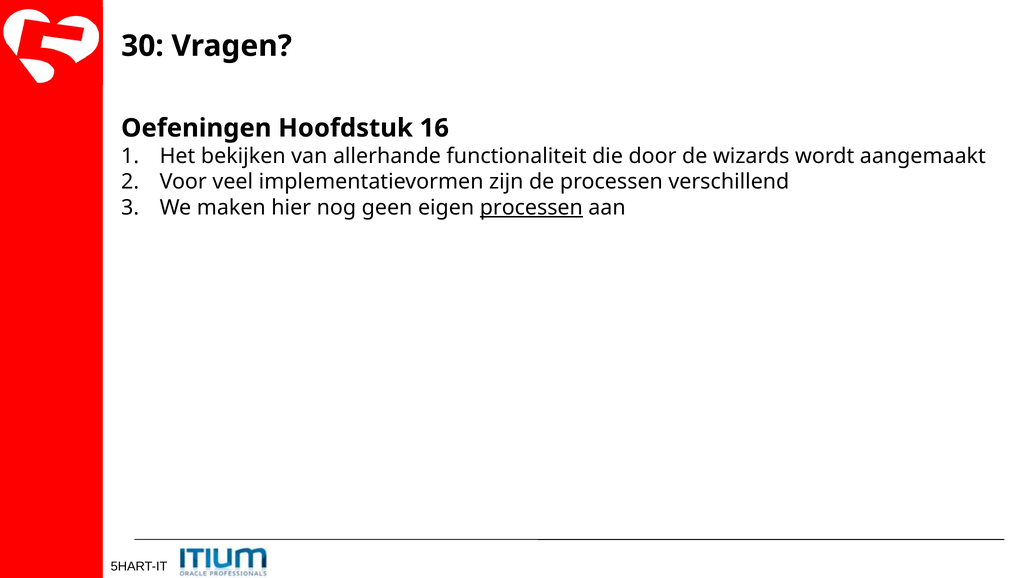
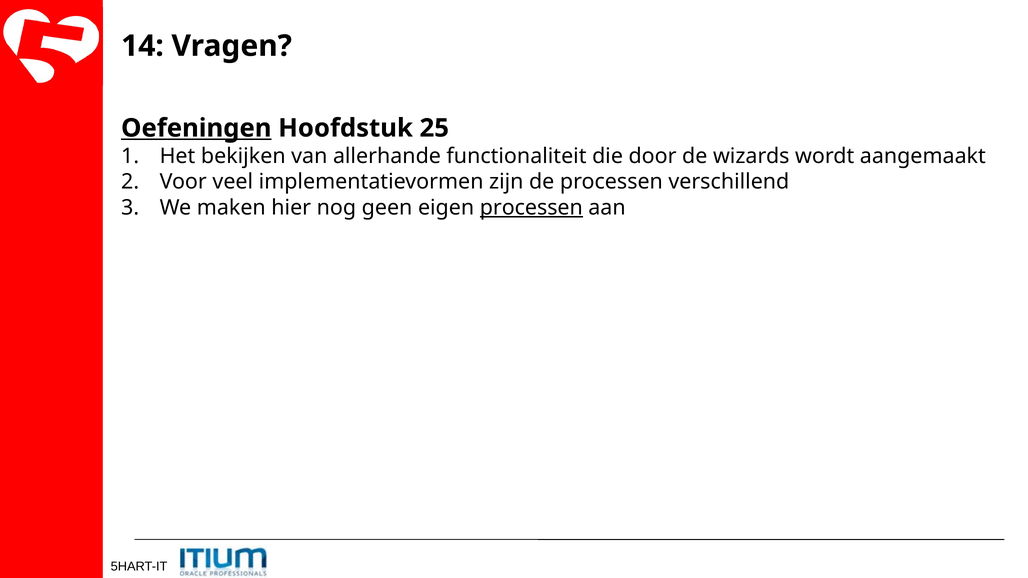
30: 30 -> 14
Oefeningen underline: none -> present
16: 16 -> 25
